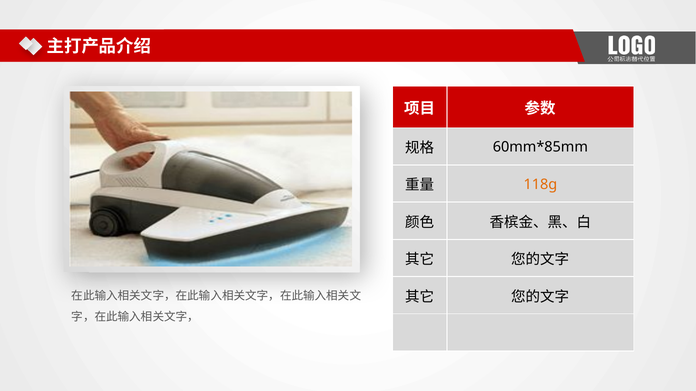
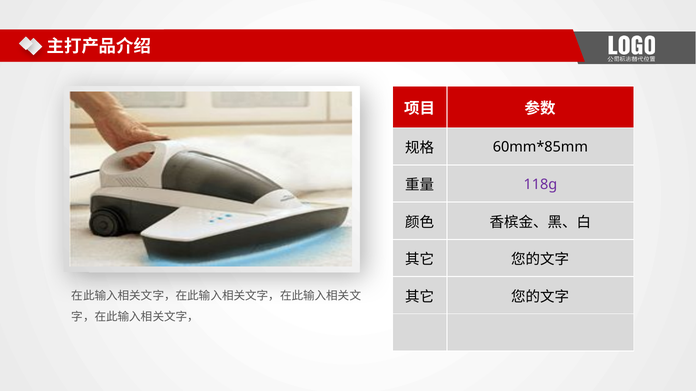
118g colour: orange -> purple
